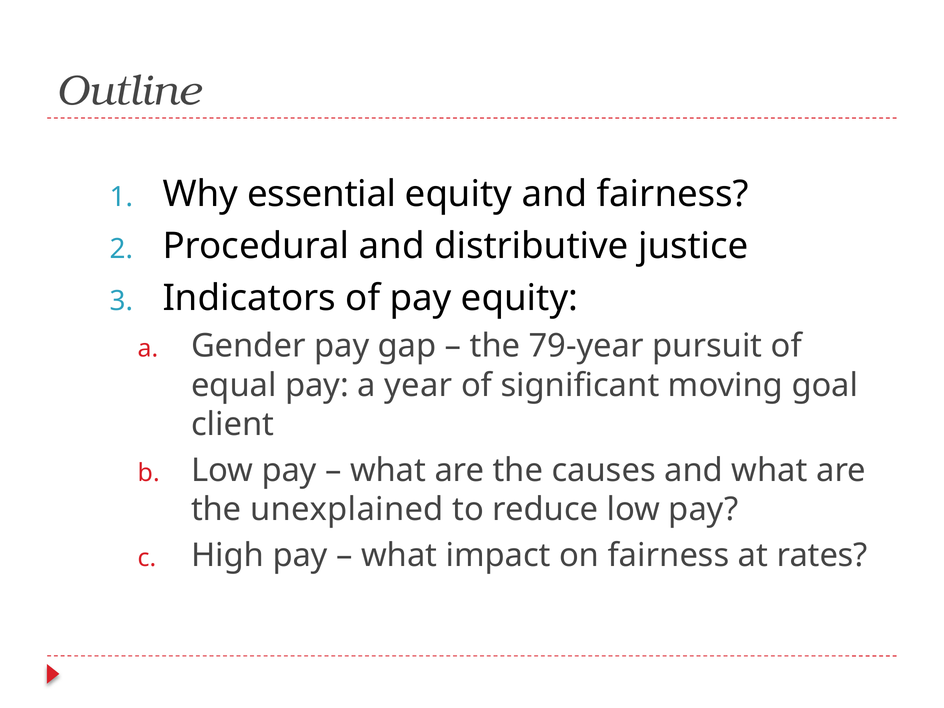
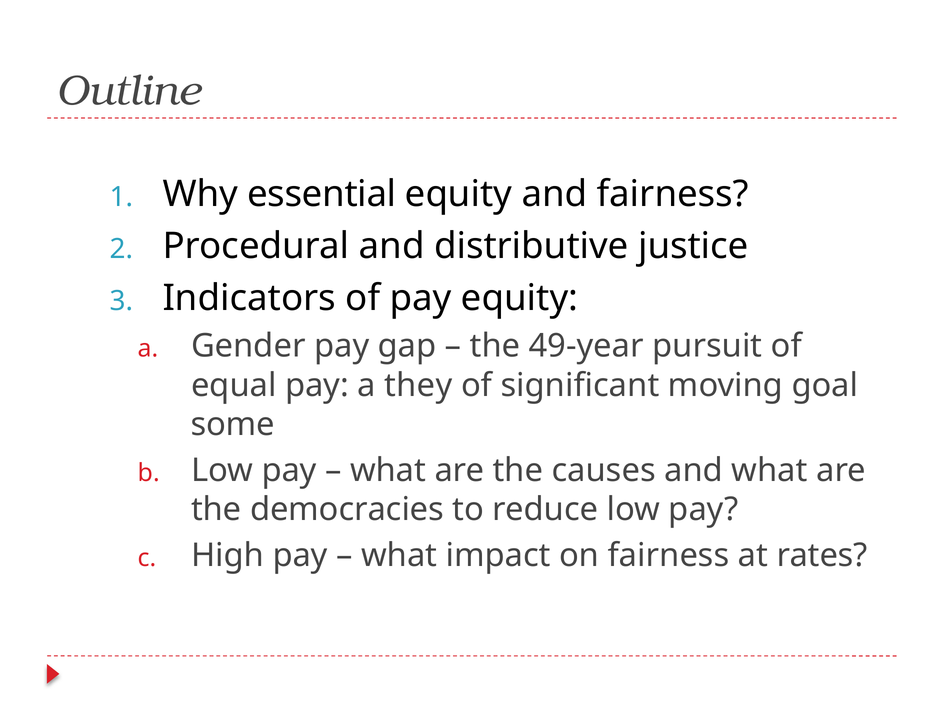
79-year: 79-year -> 49-year
year: year -> they
client: client -> some
unexplained: unexplained -> democracies
